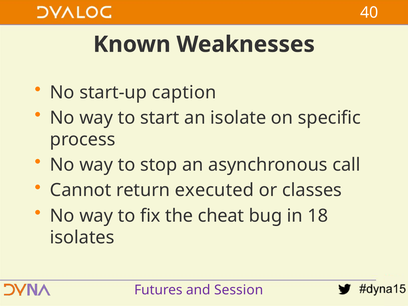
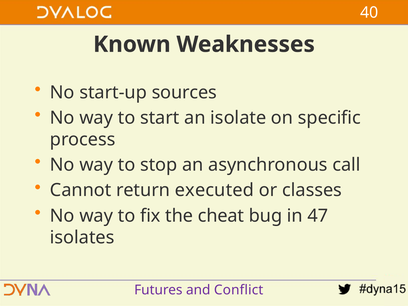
caption: caption -> sources
18: 18 -> 47
Session: Session -> Conflict
